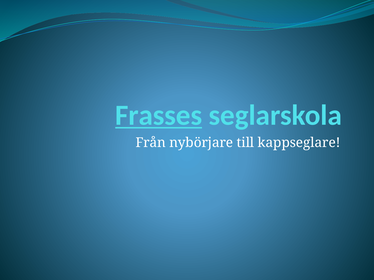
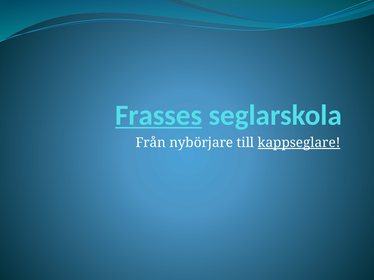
kappseglare underline: none -> present
